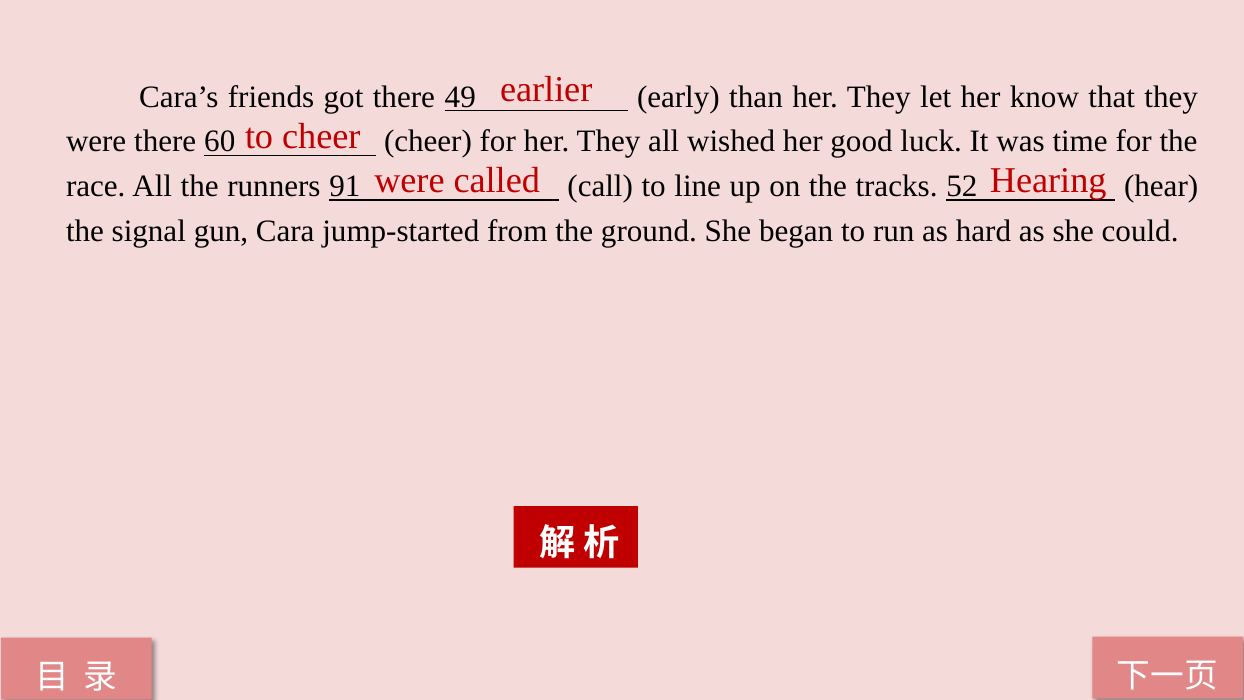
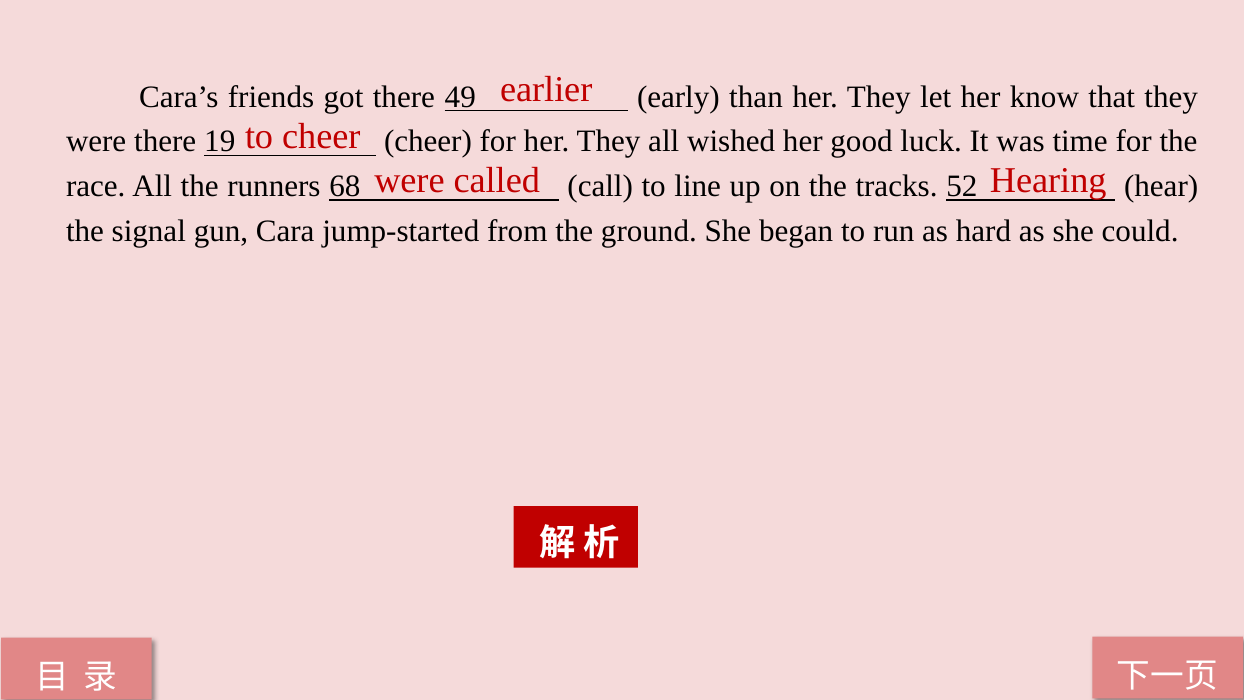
60: 60 -> 19
91: 91 -> 68
